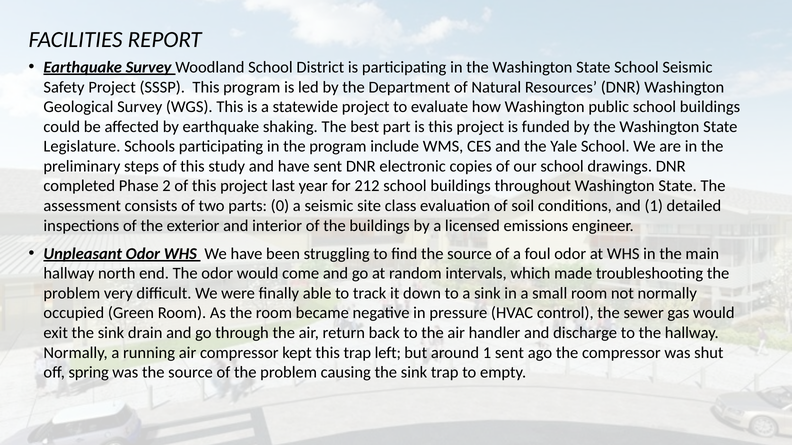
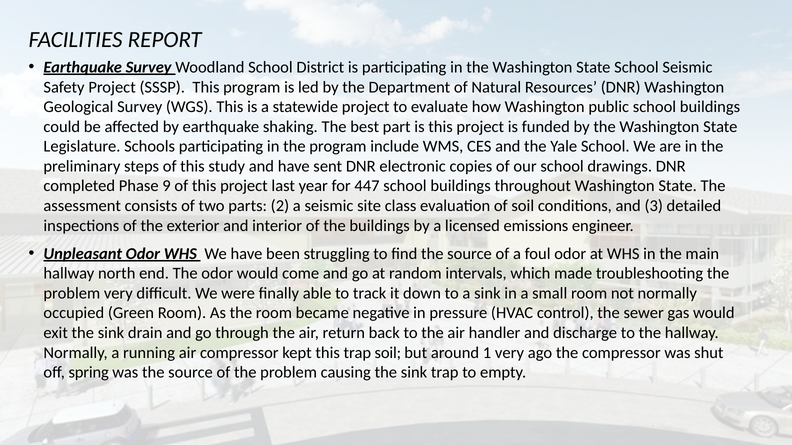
2: 2 -> 9
212: 212 -> 447
0: 0 -> 2
and 1: 1 -> 3
trap left: left -> soil
1 sent: sent -> very
